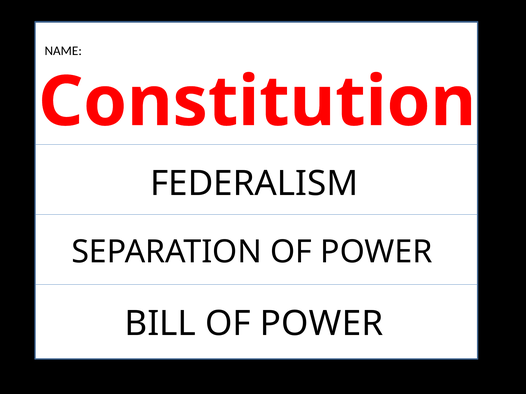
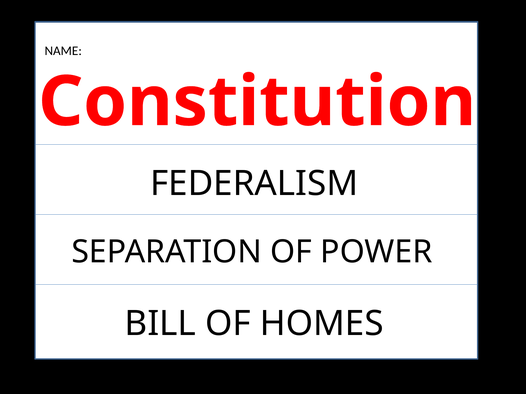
BILL OF POWER: POWER -> HOMES
